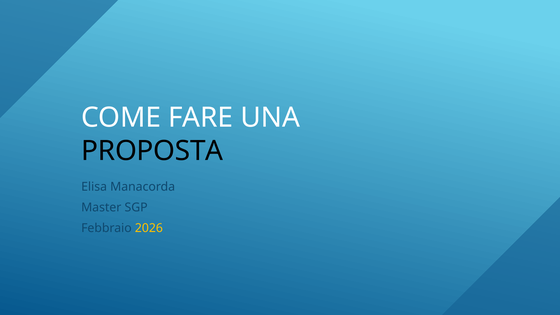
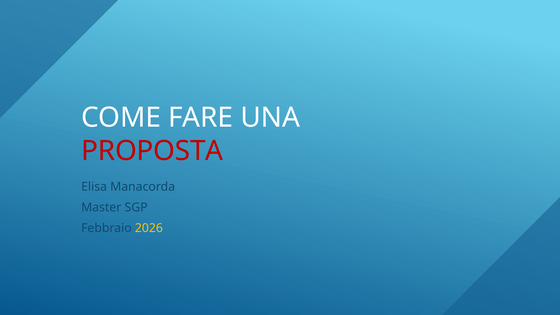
PROPOSTA colour: black -> red
